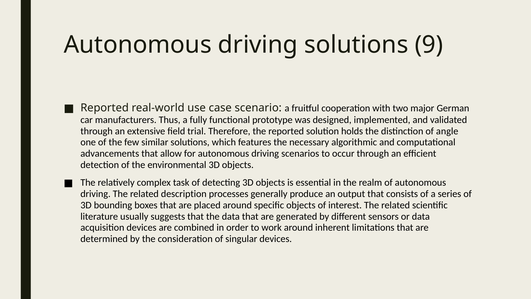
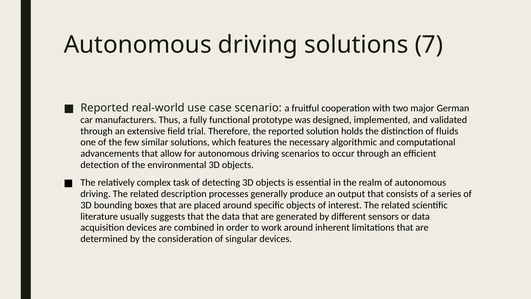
9: 9 -> 7
angle: angle -> fluids
